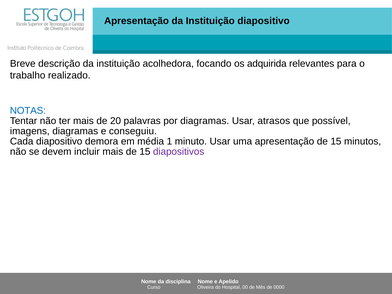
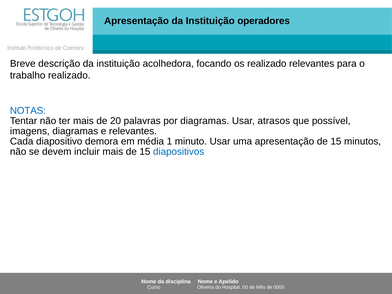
Instituição diapositivo: diapositivo -> operadores
os adquirida: adquirida -> realizado
e conseguiu: conseguiu -> relevantes
diapositivos colour: purple -> blue
